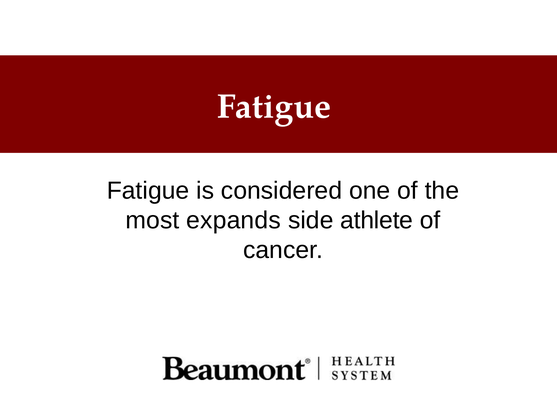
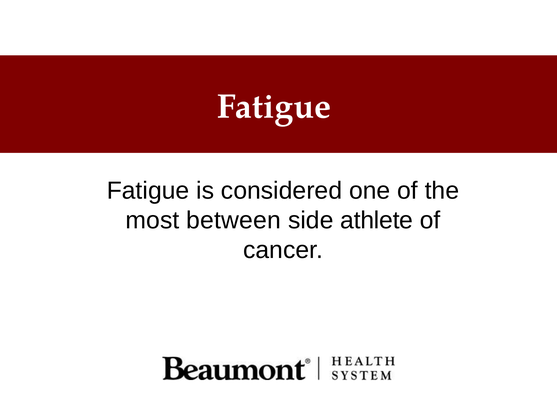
expands: expands -> between
